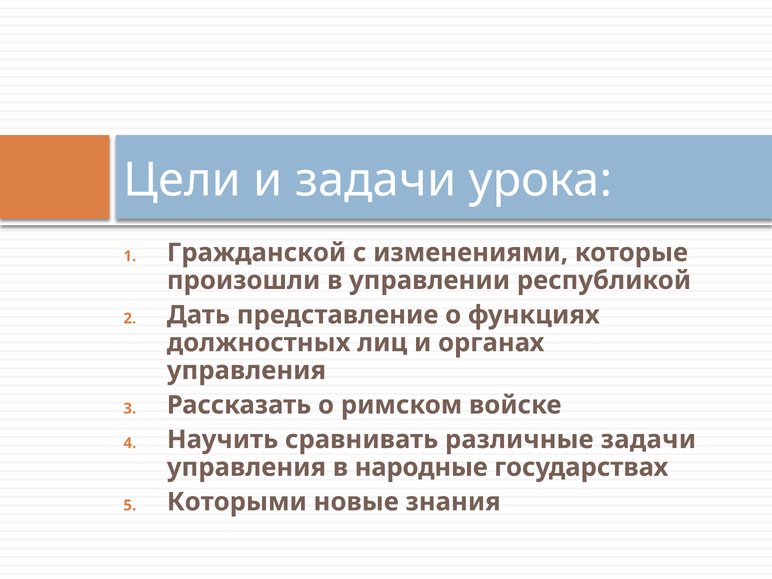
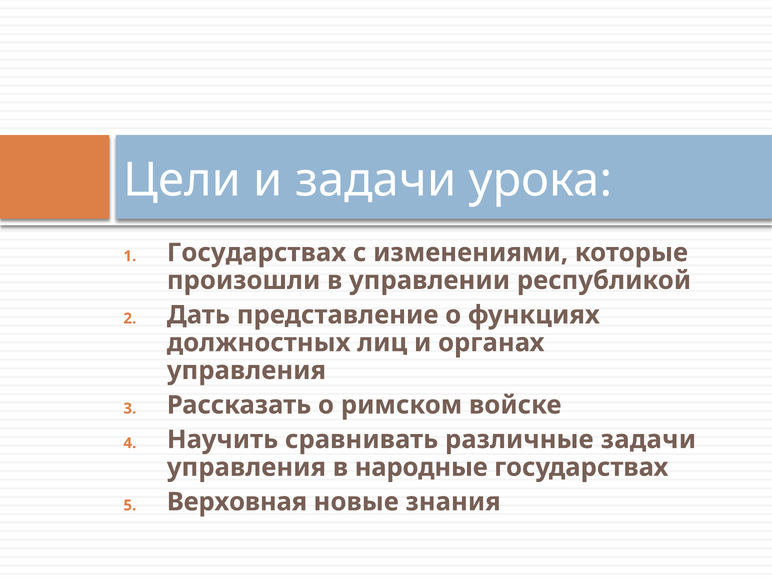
Гражданской at (257, 253): Гражданской -> Государствах
Которыми: Которыми -> Верховная
